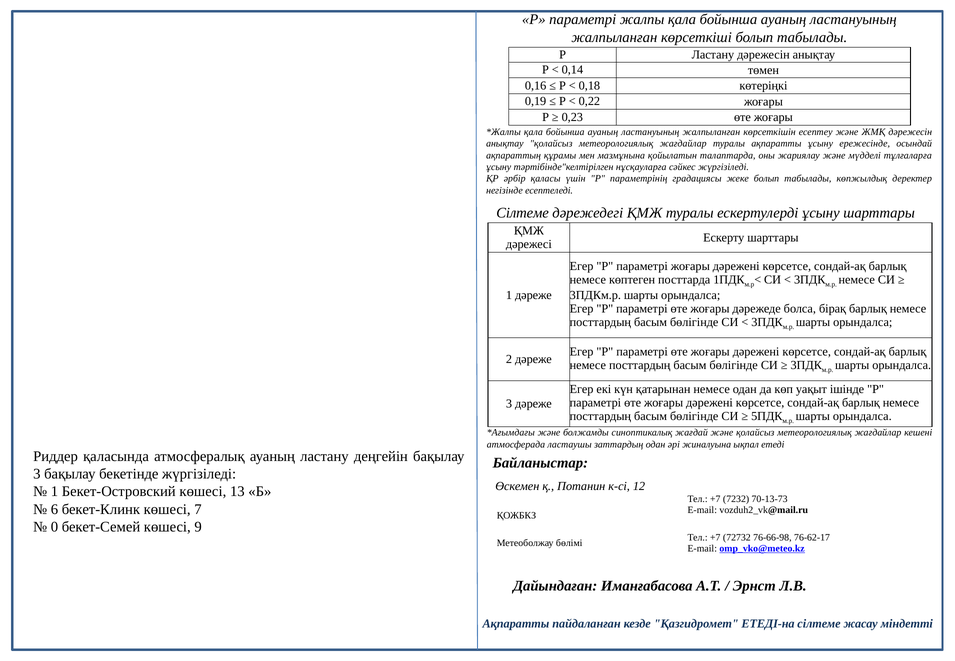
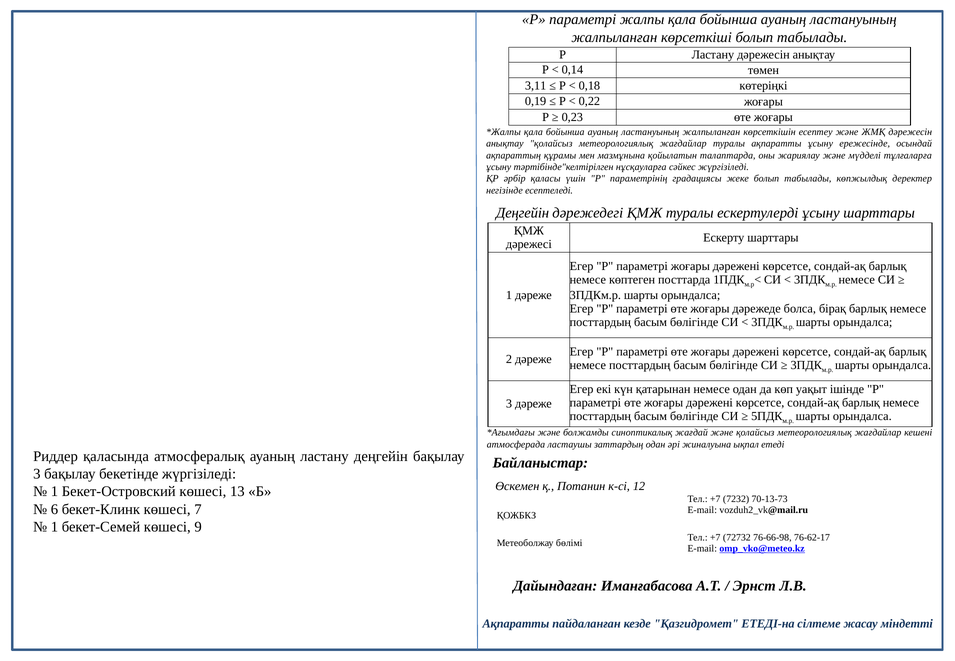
0,16: 0,16 -> 3,11
Сілтеме at (523, 213): Сілтеме -> Деңгейін
0 at (55, 527): 0 -> 1
